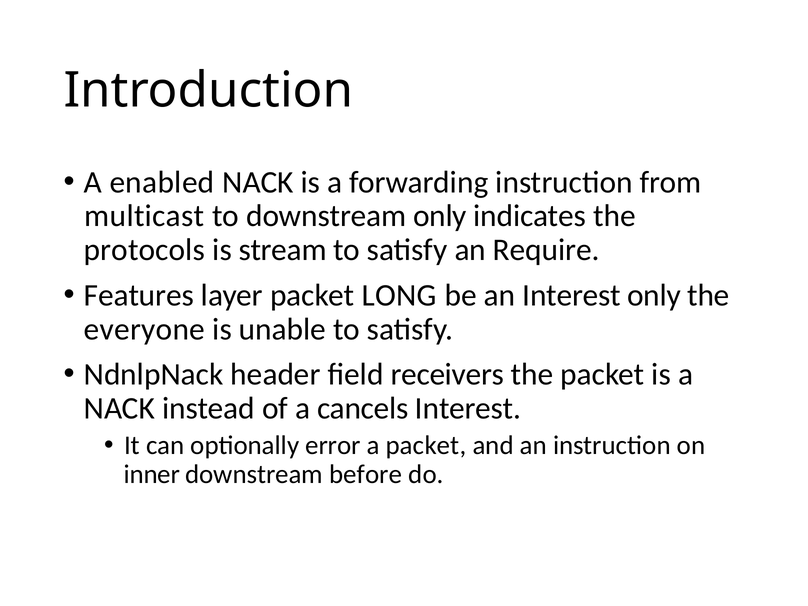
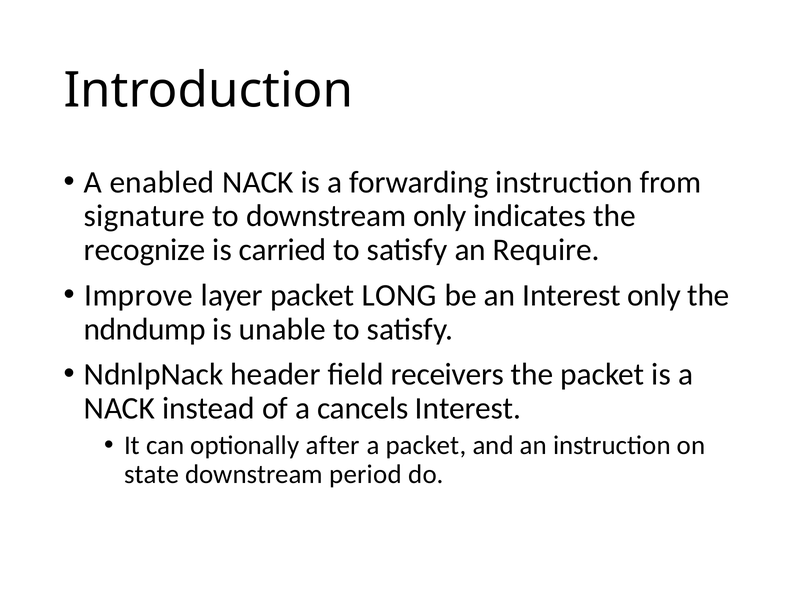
multicast: multicast -> signature
protocols: protocols -> recognize
stream: stream -> carried
Features: Features -> Improve
everyone: everyone -> ndndump
error: error -> after
inner: inner -> state
before: before -> period
